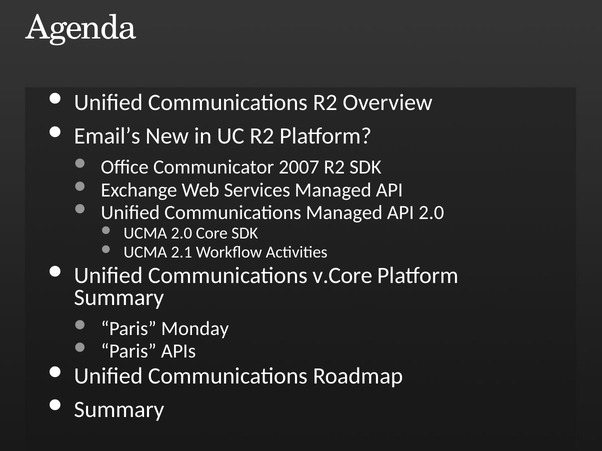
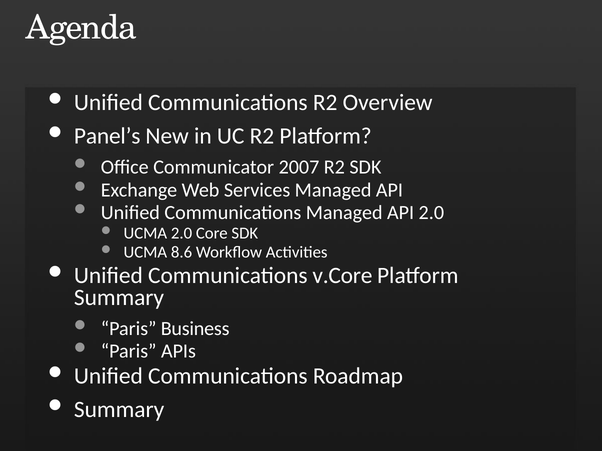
Email’s: Email’s -> Panel’s
2.1: 2.1 -> 8.6
Monday: Monday -> Business
